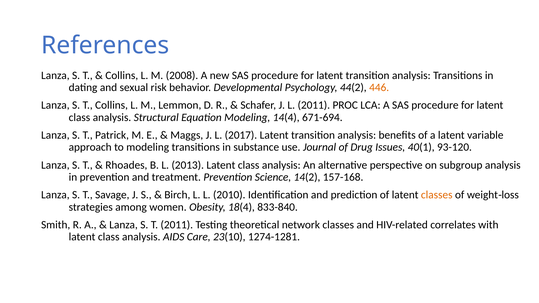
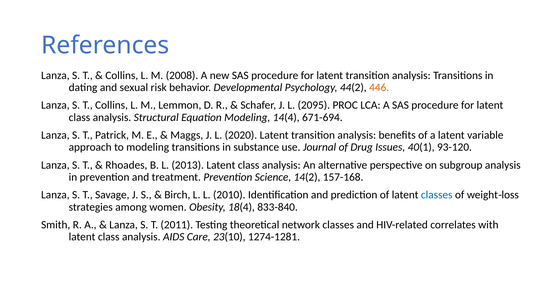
L 2011: 2011 -> 2095
2017: 2017 -> 2020
classes at (437, 195) colour: orange -> blue
